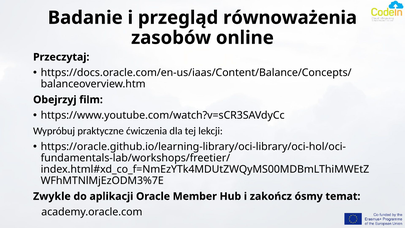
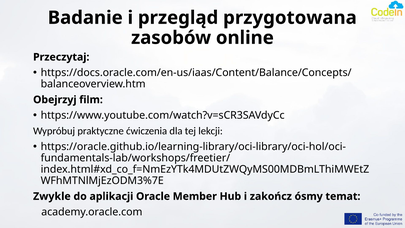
równoważenia: równoważenia -> przygotowana
